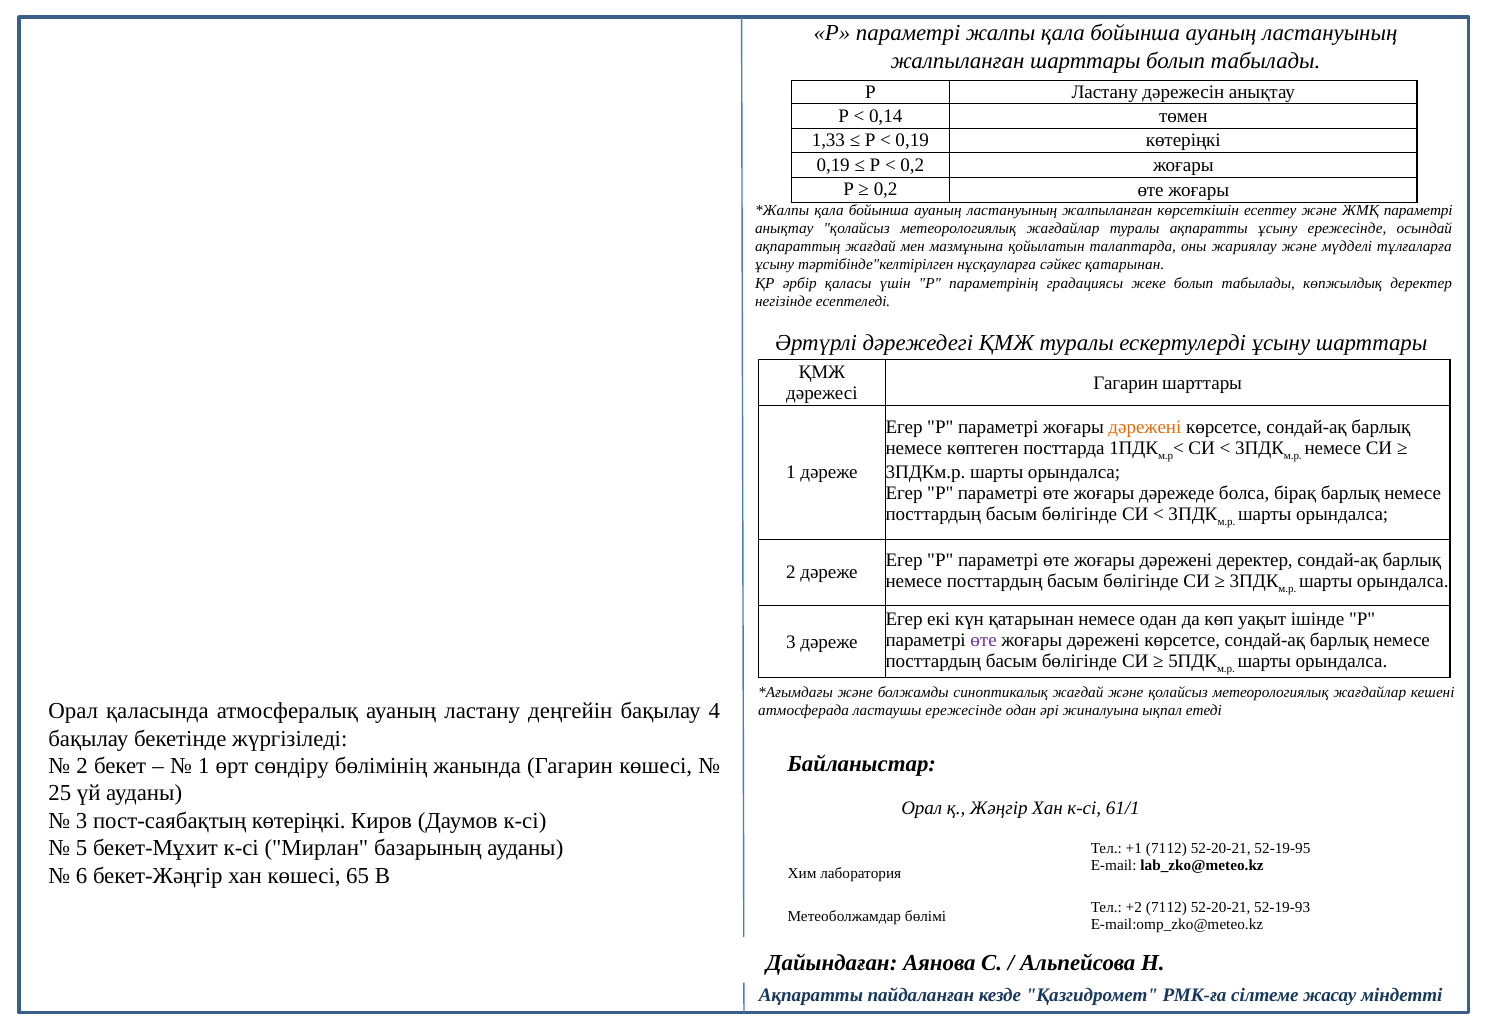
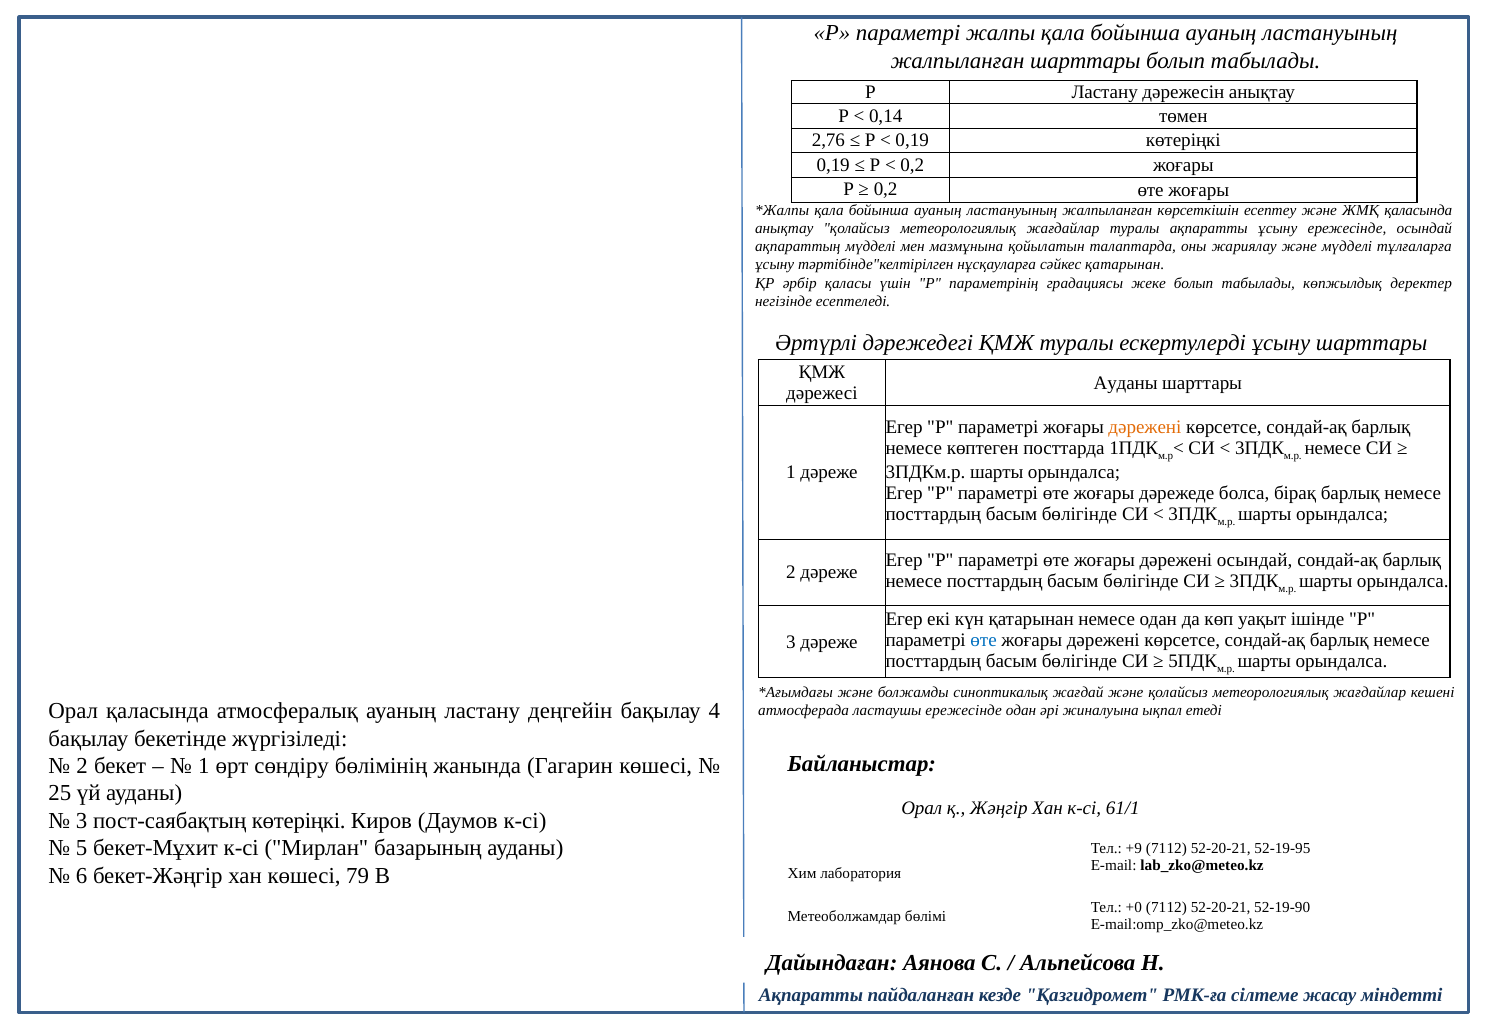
1,33: 1,33 -> 2,76
ЖМҚ параметрі: параметрі -> қаласында
ақпараттың жағдай: жағдай -> мүдделі
Гагарин at (1126, 383): Гагарин -> Ауданы
дәрежені деректер: деректер -> осындай
өте at (984, 640) colour: purple -> blue
+1: +1 -> +9
65: 65 -> 79
+2: +2 -> +0
52-19-93: 52-19-93 -> 52-19-90
